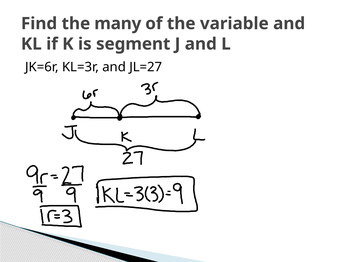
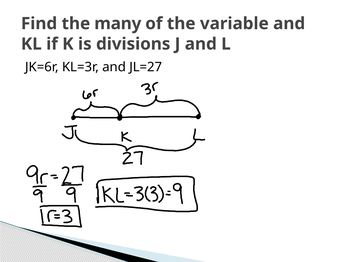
segment: segment -> divisions
